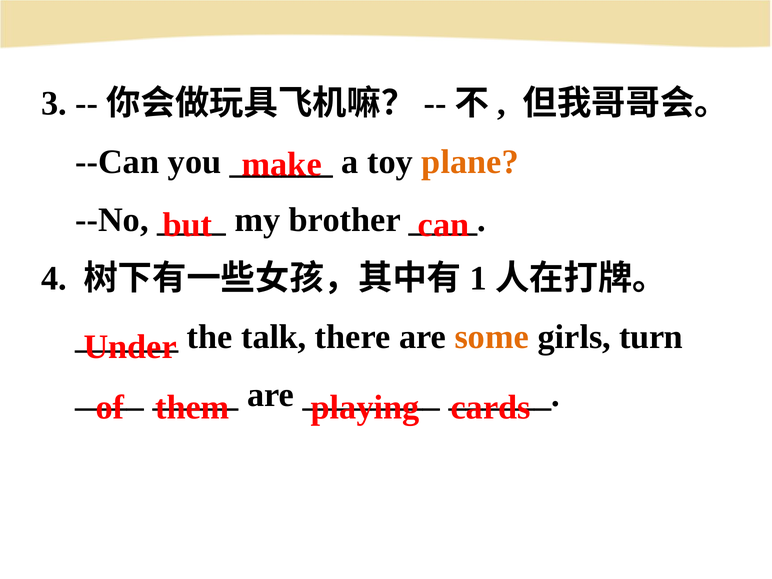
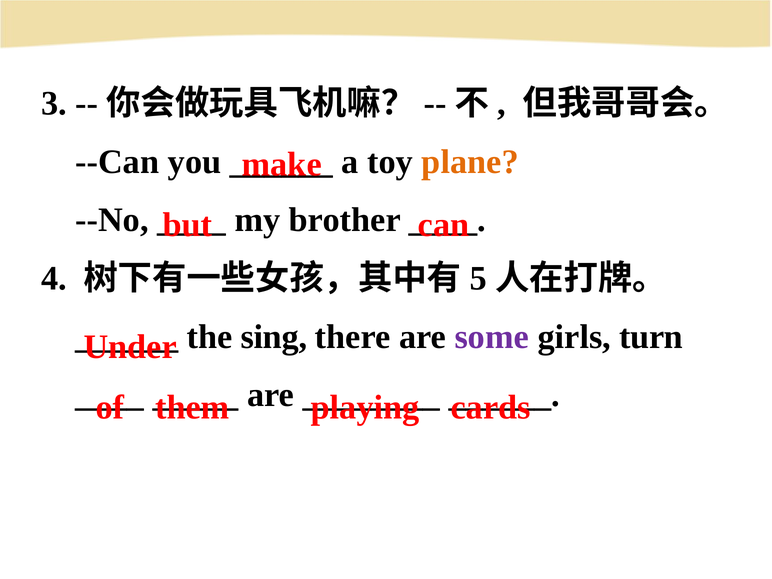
1: 1 -> 5
talk: talk -> sing
some colour: orange -> purple
